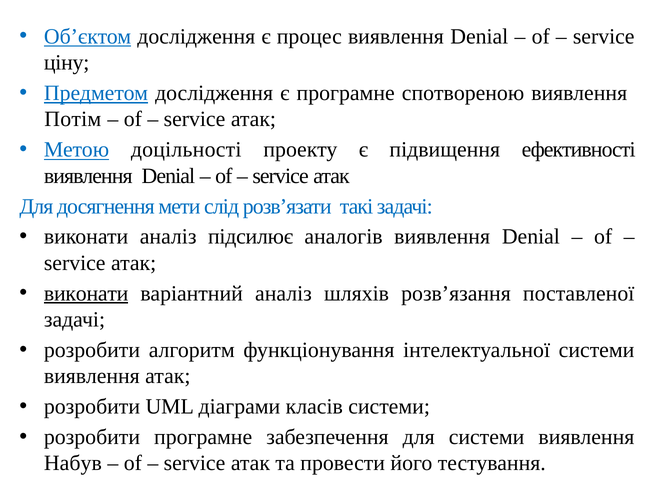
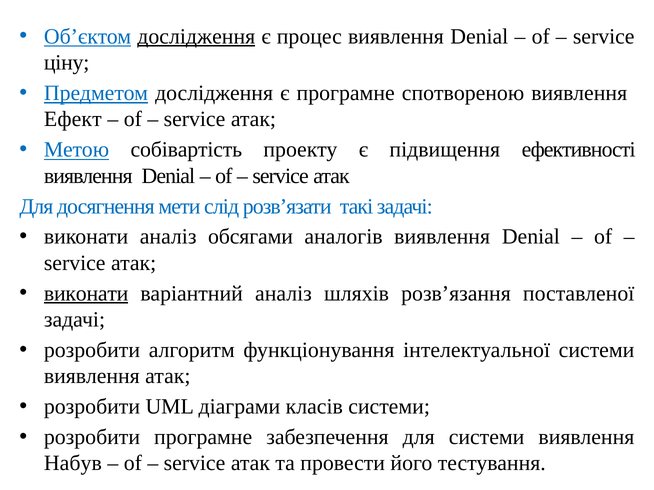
дослідження at (196, 37) underline: none -> present
Потім: Потім -> Ефект
доцільності: доцільності -> собівартість
підсилює: підсилює -> обсягами
